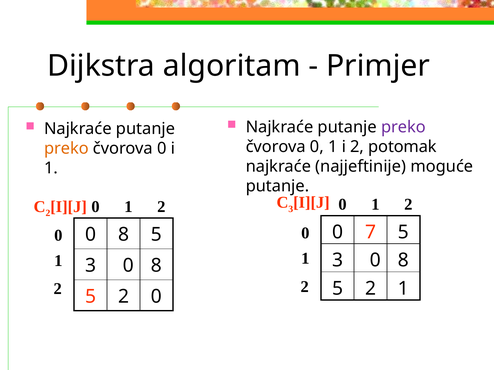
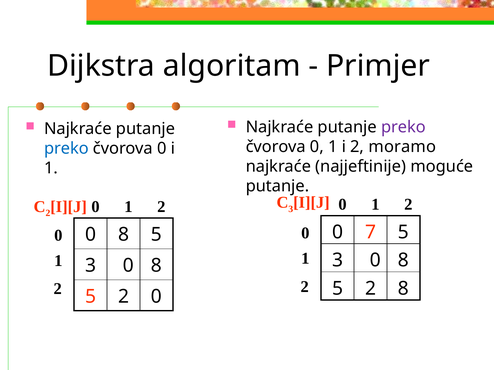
potomak: potomak -> moramo
preko at (66, 149) colour: orange -> blue
2 1: 1 -> 8
